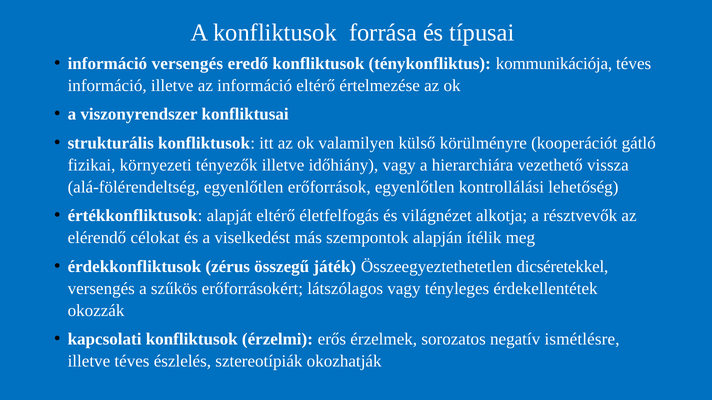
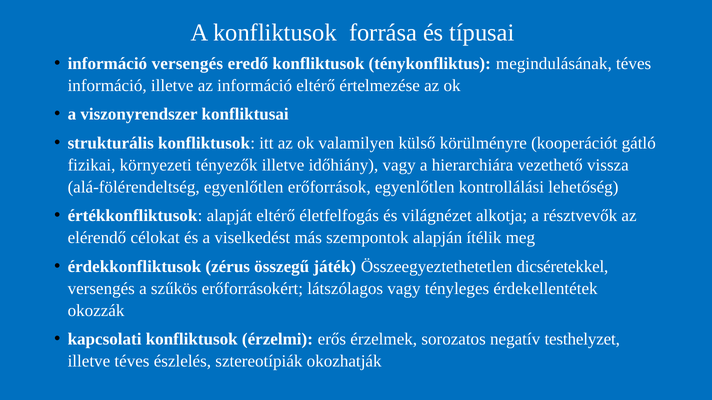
kommunikációja: kommunikációja -> megindulásának
ismétlésre: ismétlésre -> testhelyzet
